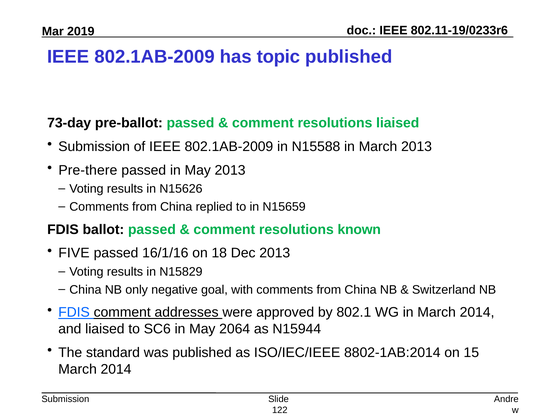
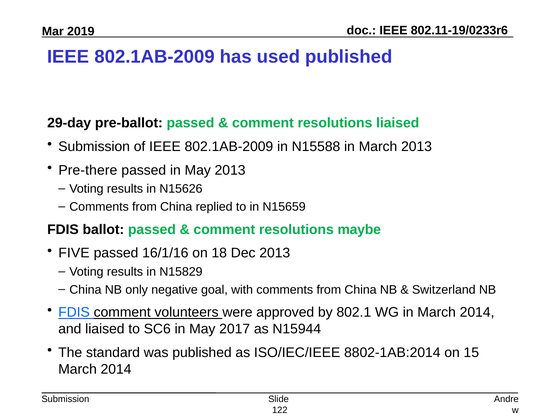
topic: topic -> used
73-day: 73-day -> 29-day
known: known -> maybe
addresses: addresses -> volunteers
2064: 2064 -> 2017
